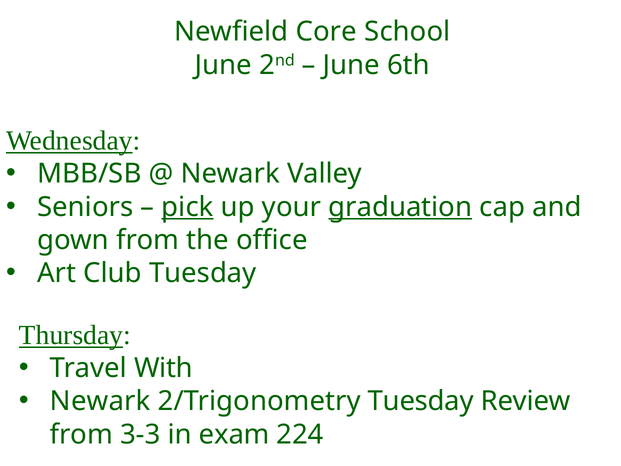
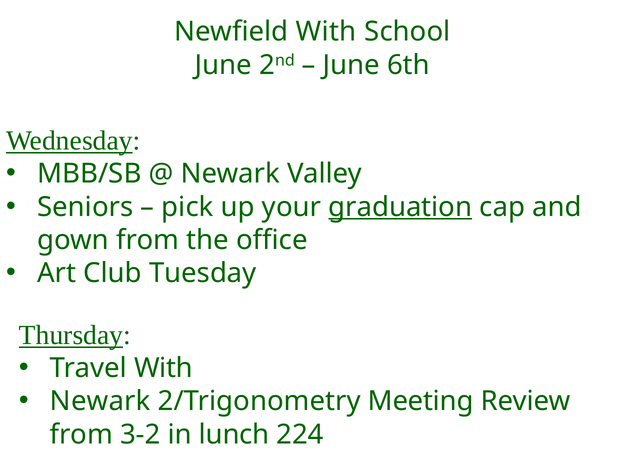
Newfield Core: Core -> With
pick underline: present -> none
2/Trigonometry Tuesday: Tuesday -> Meeting
3-3: 3-3 -> 3-2
exam: exam -> lunch
